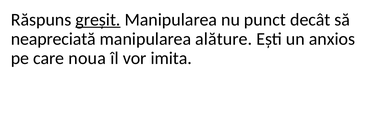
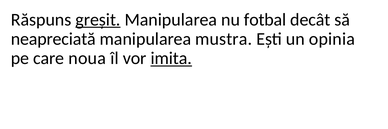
punct: punct -> fotbal
alăture: alăture -> mustra
anxios: anxios -> opinia
imita underline: none -> present
